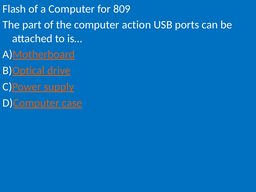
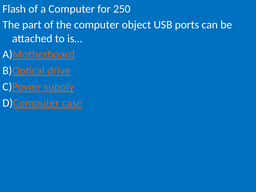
809: 809 -> 250
action: action -> object
